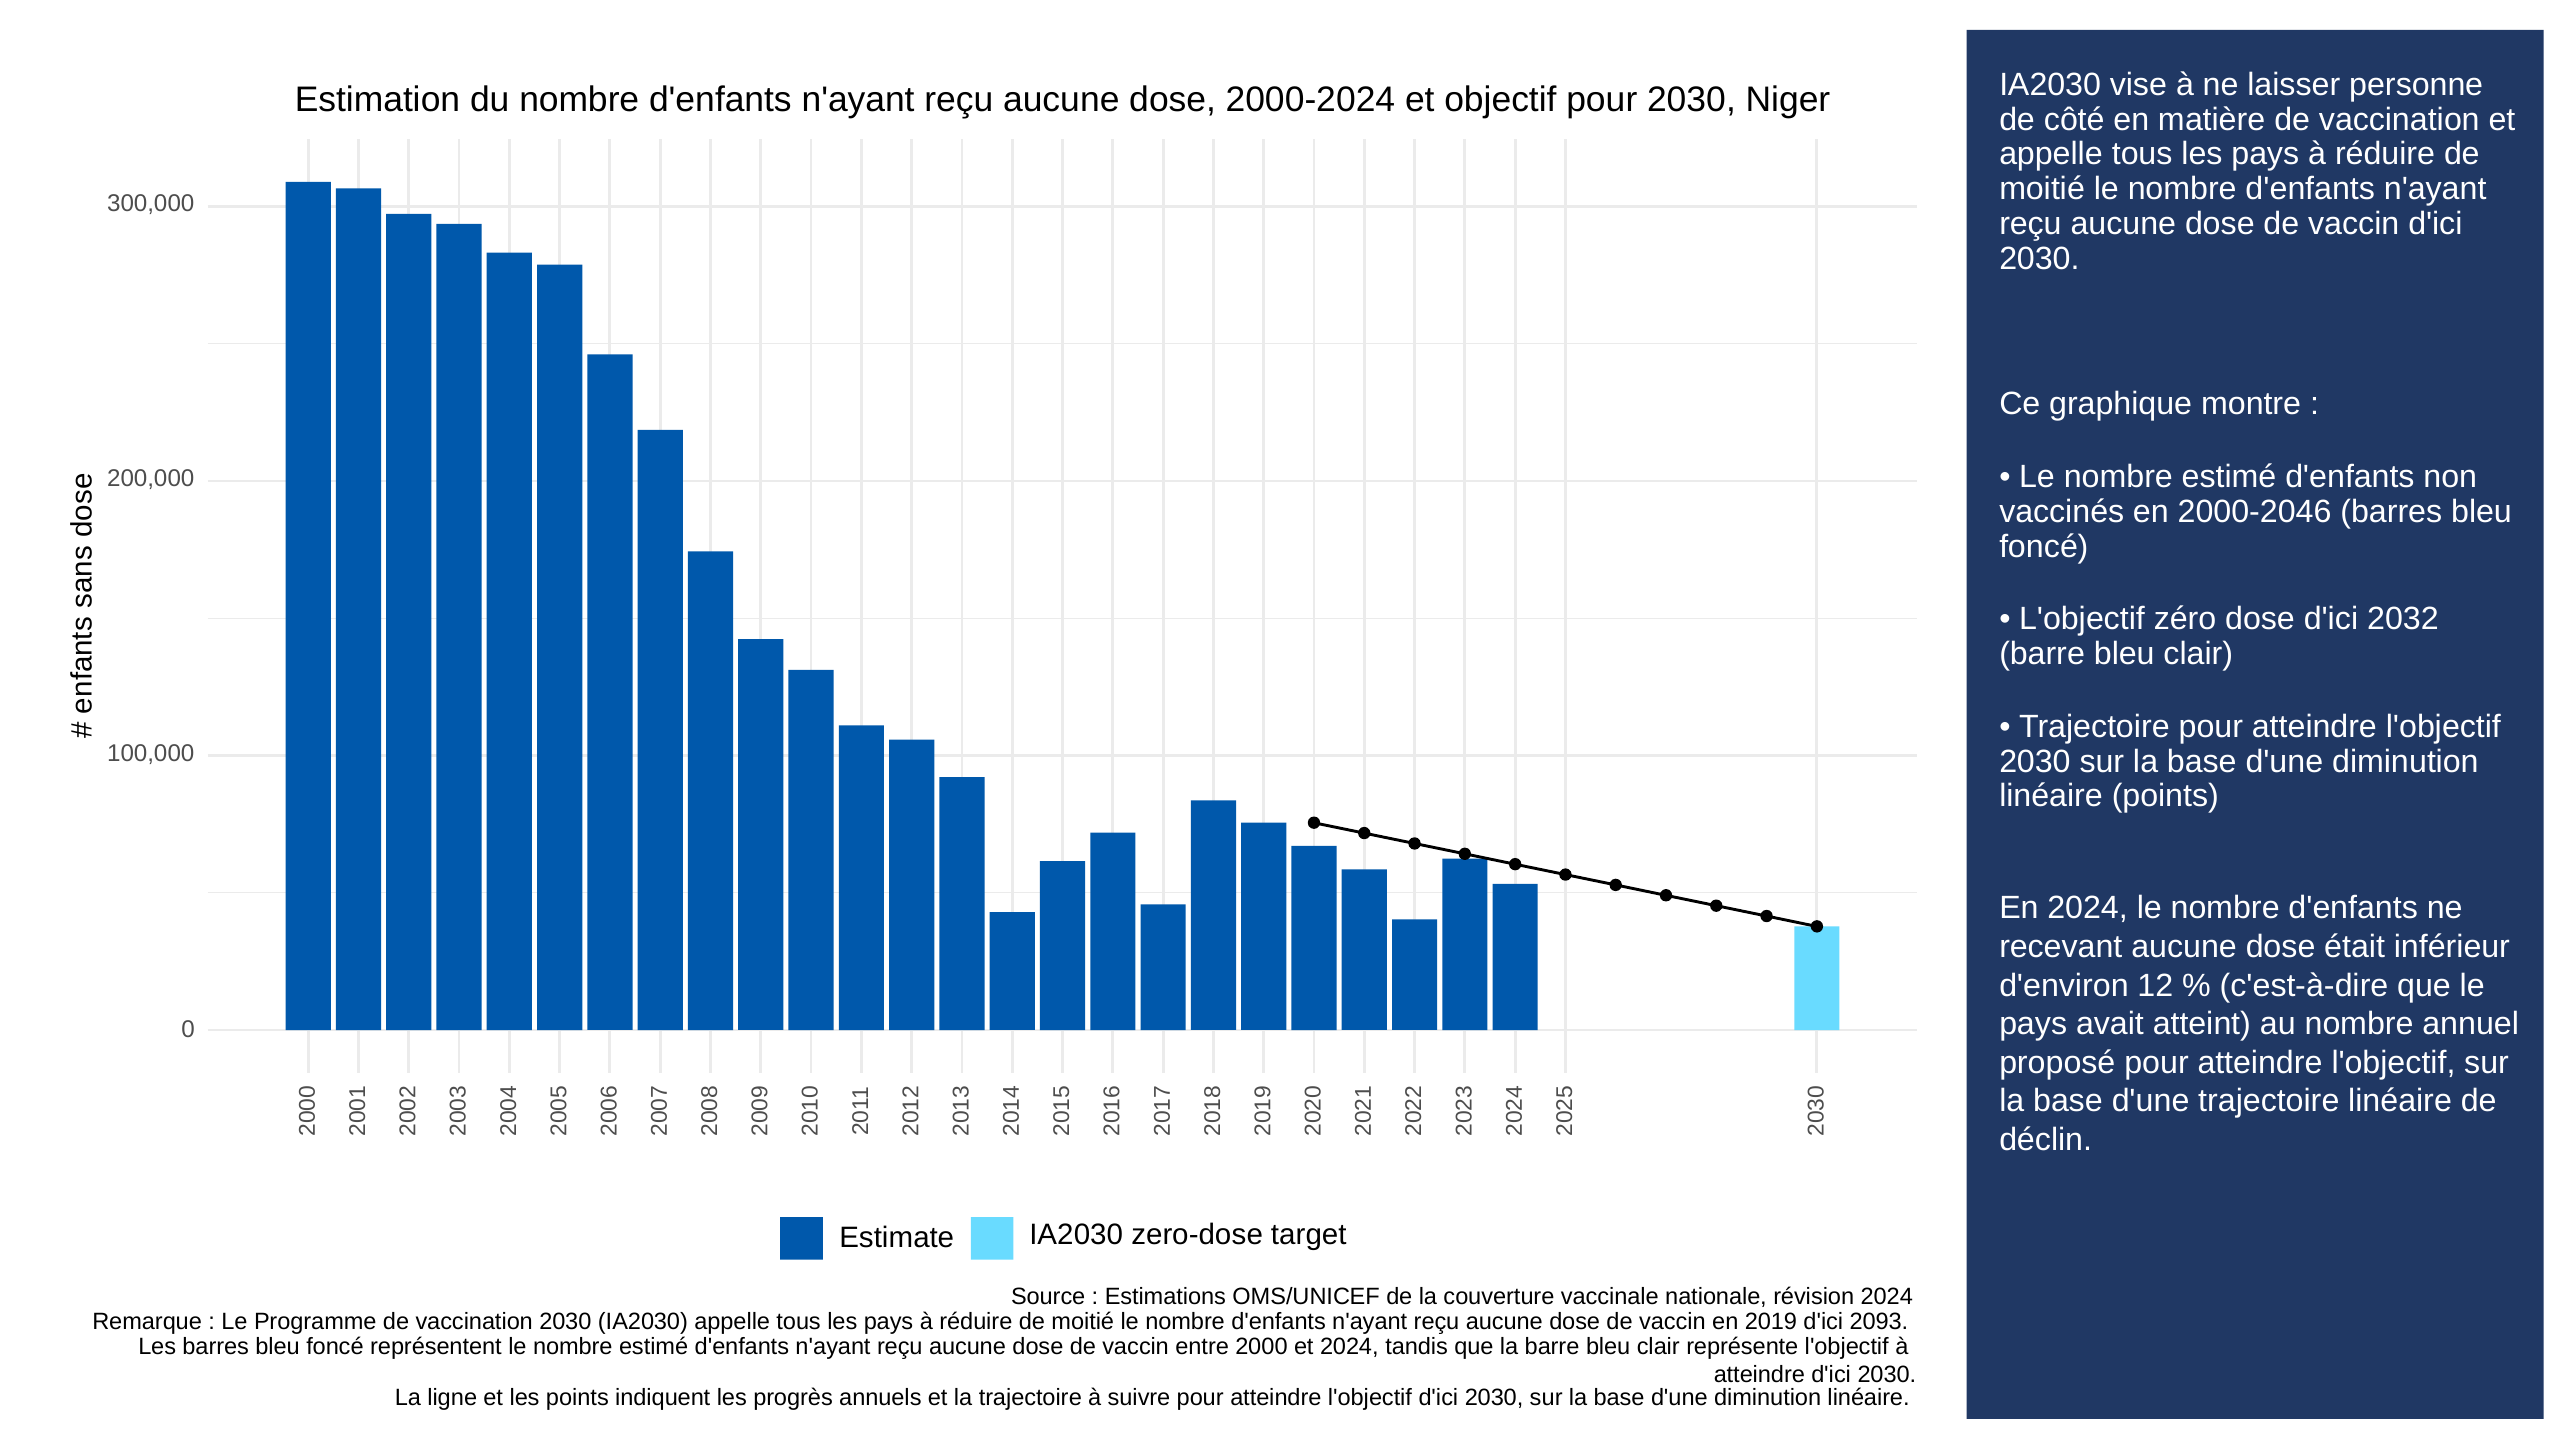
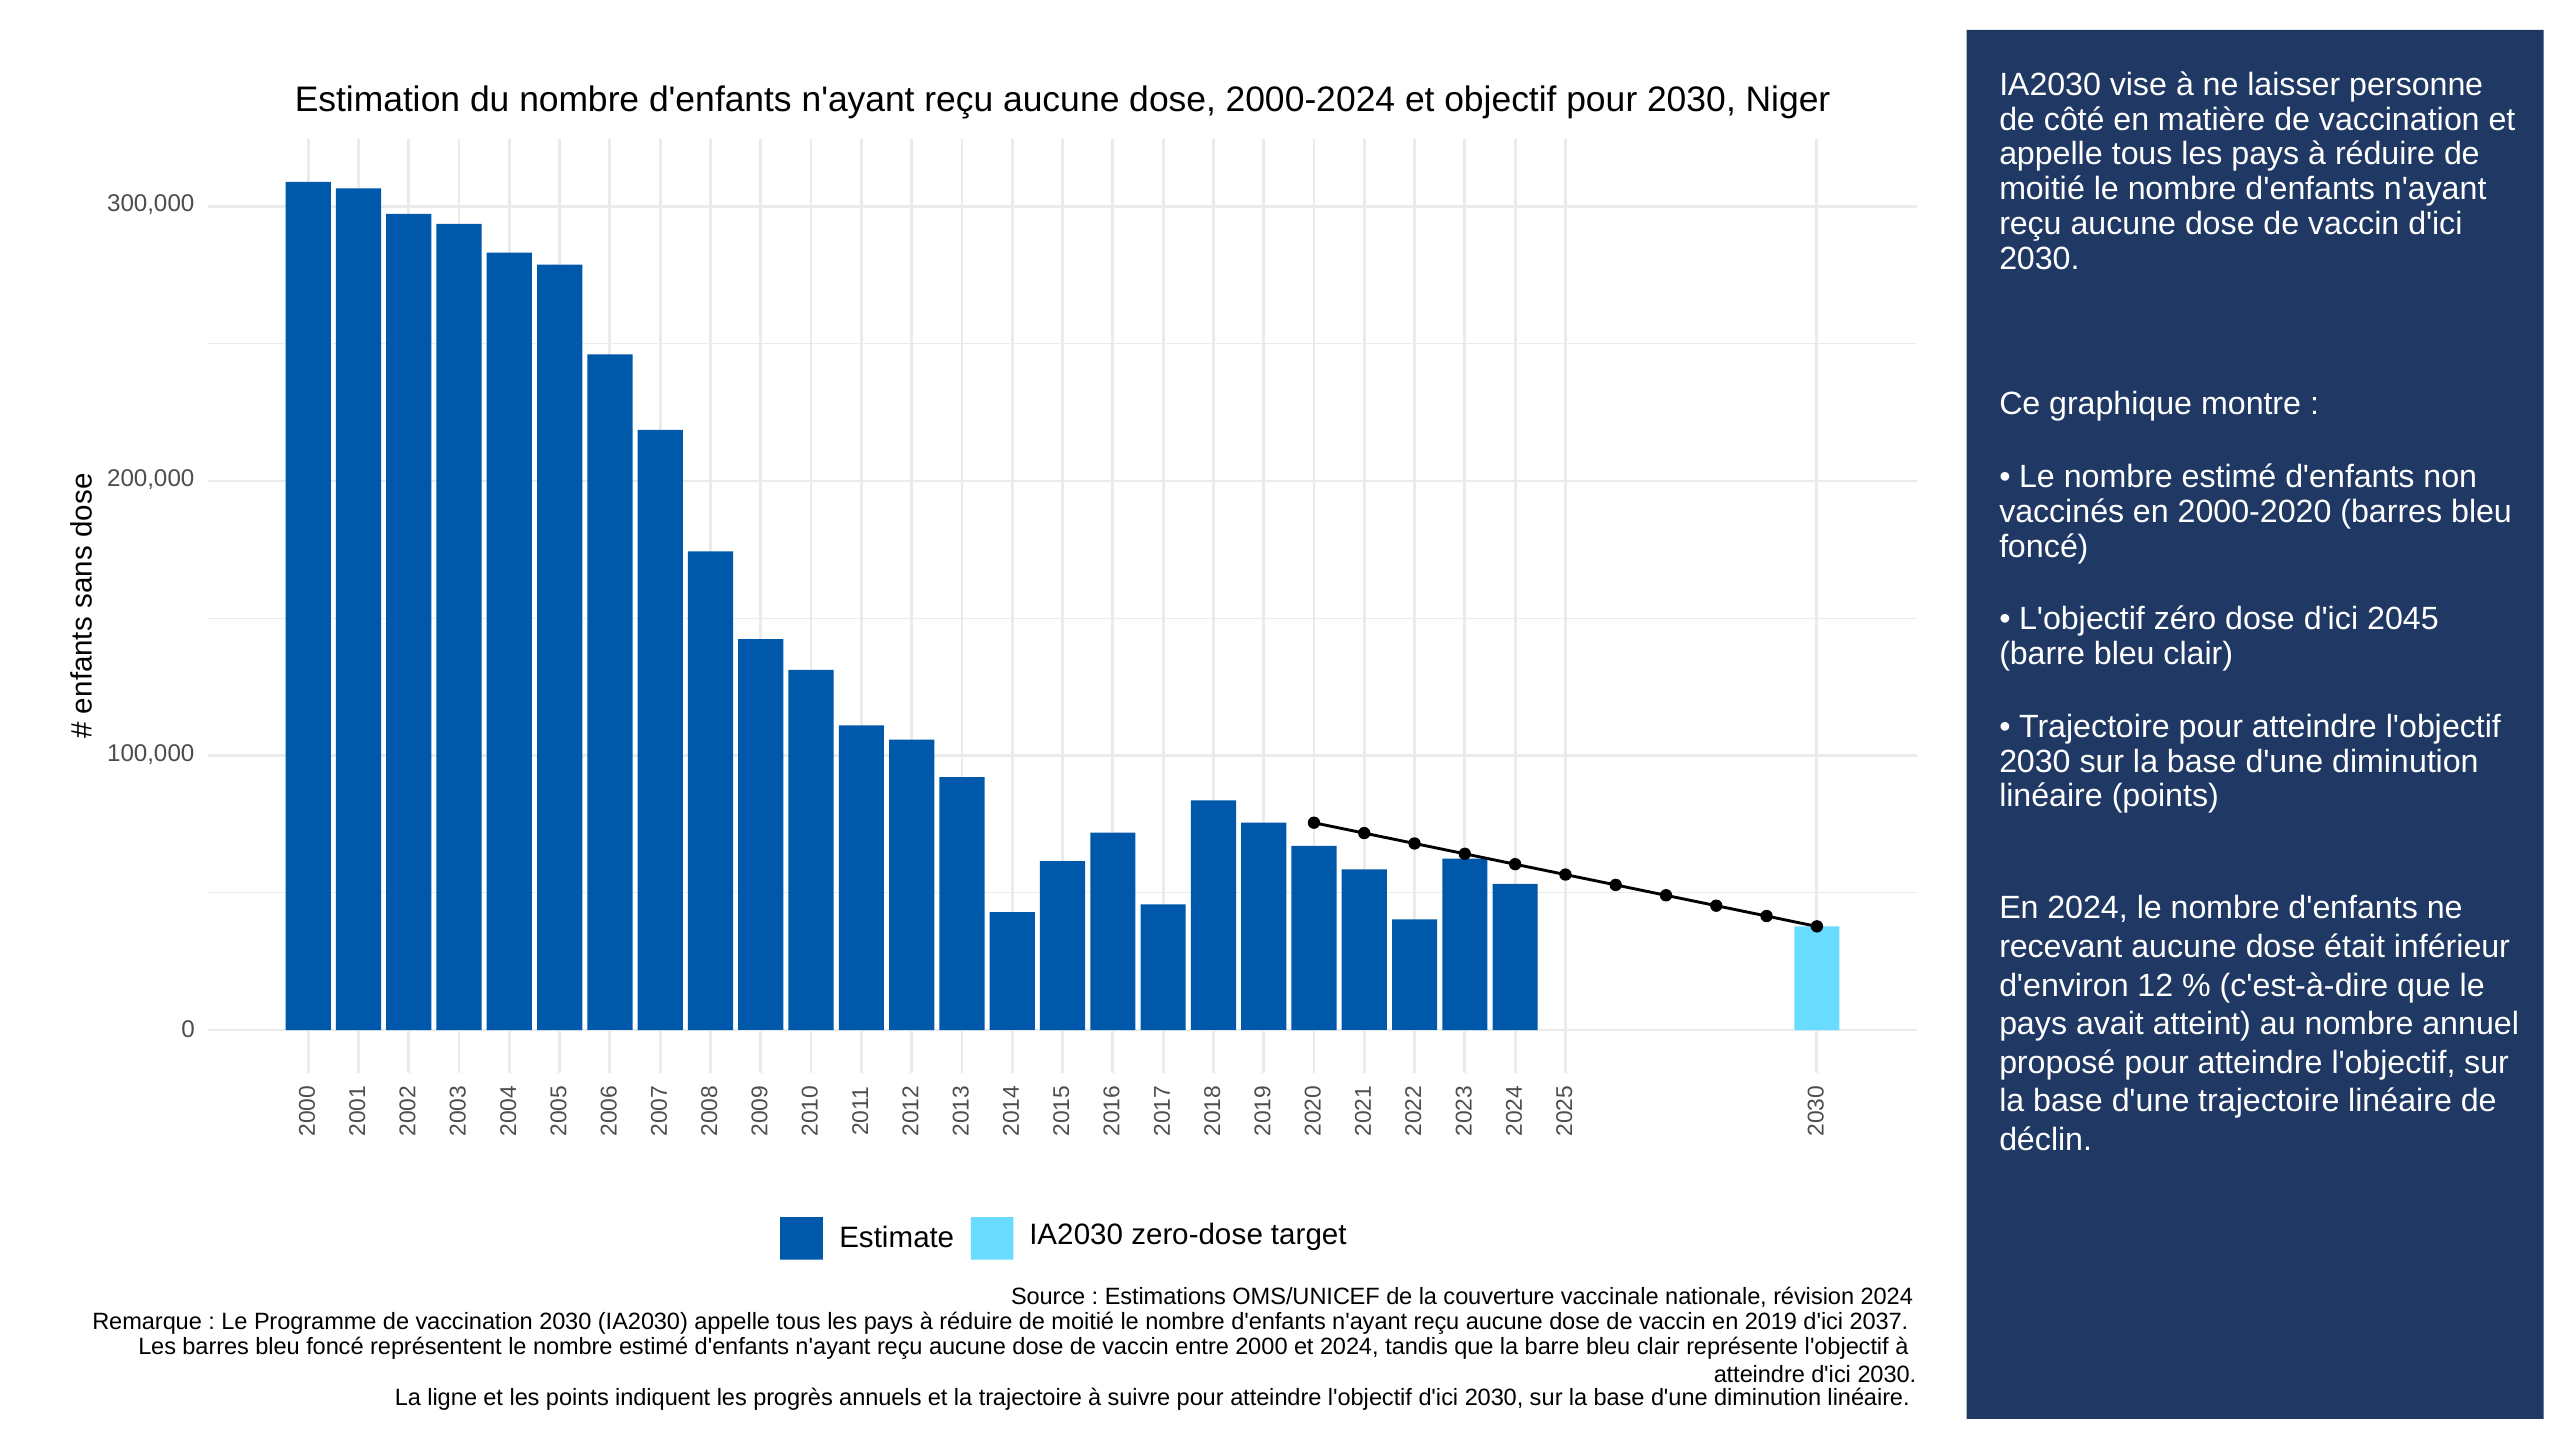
2000-2046: 2000-2046 -> 2000-2020
2032: 2032 -> 2045
2093: 2093 -> 2037
